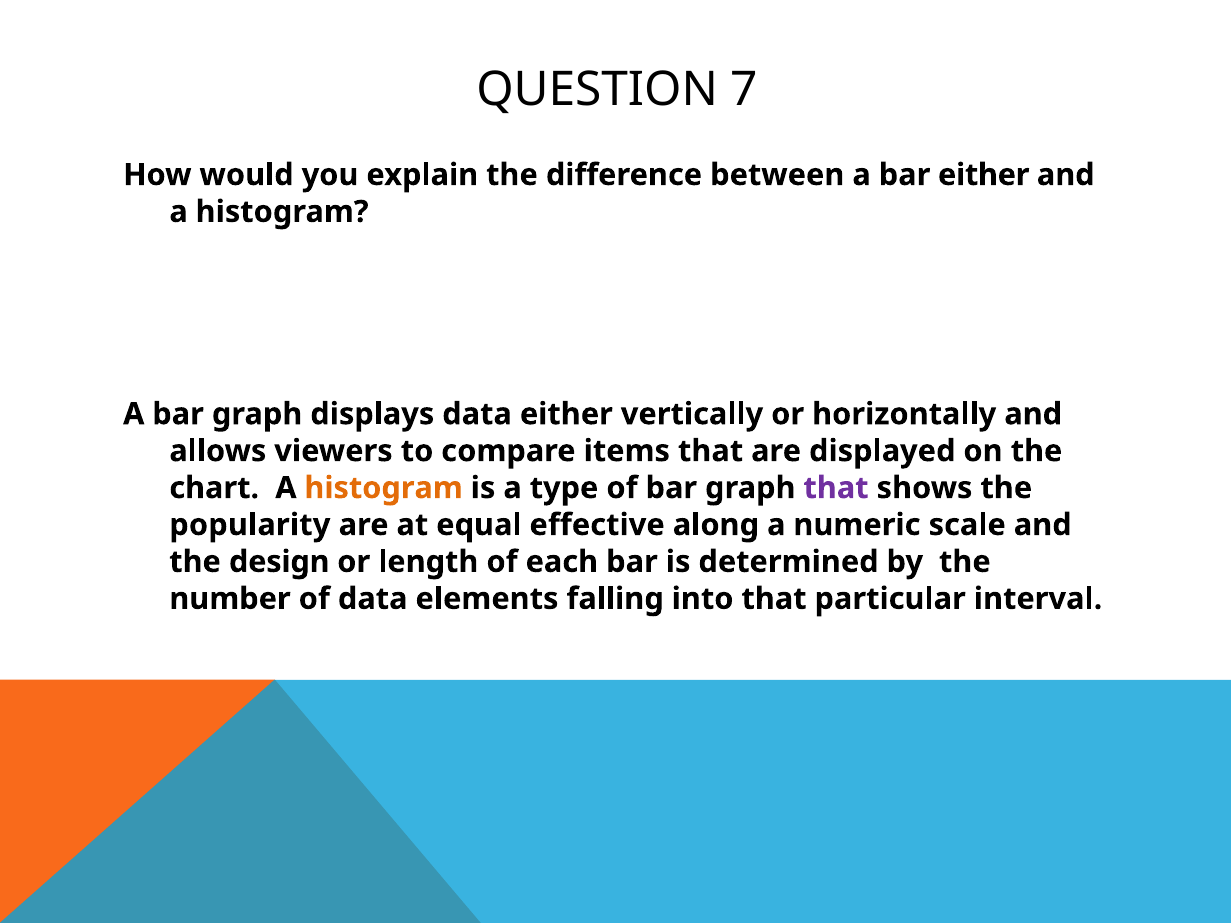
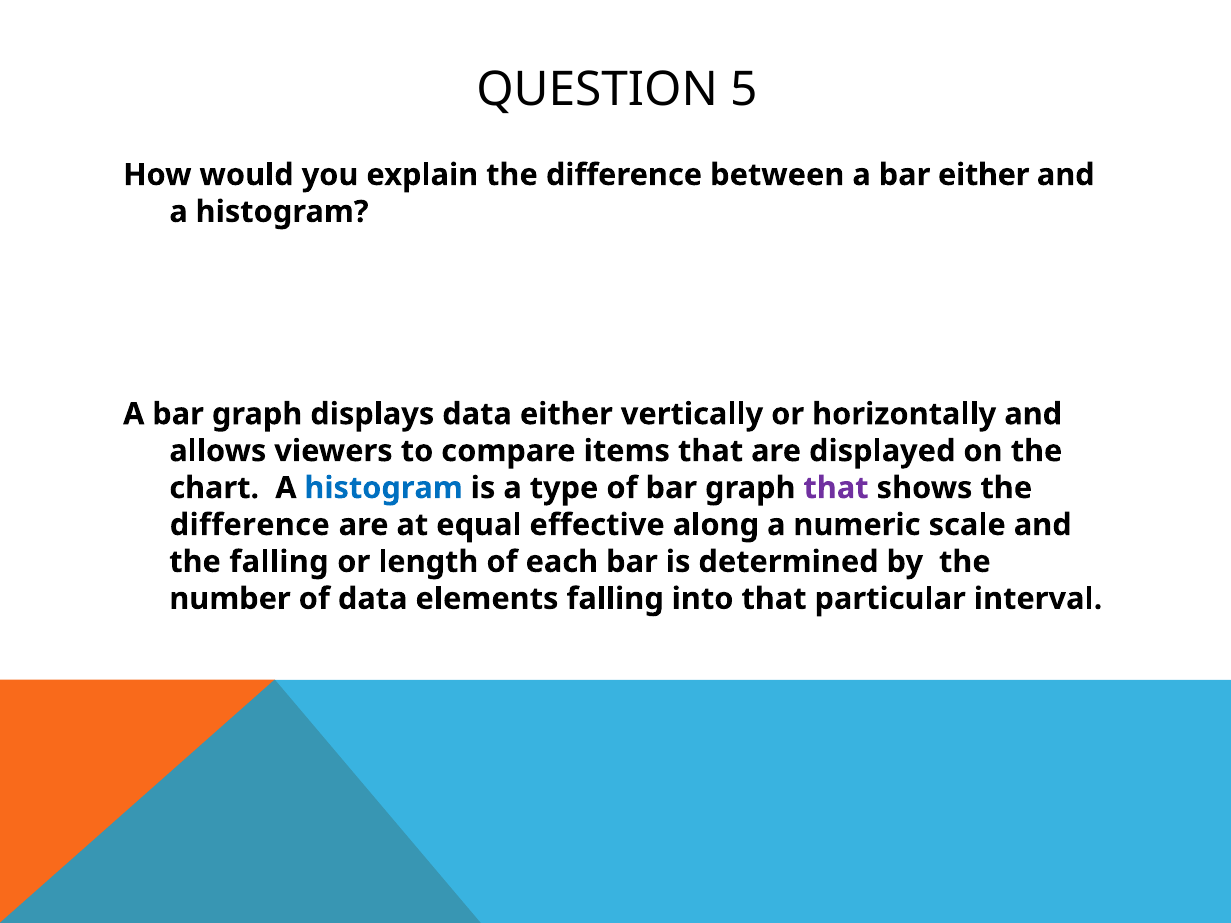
7: 7 -> 5
histogram at (384, 488) colour: orange -> blue
popularity at (250, 525): popularity -> difference
the design: design -> falling
